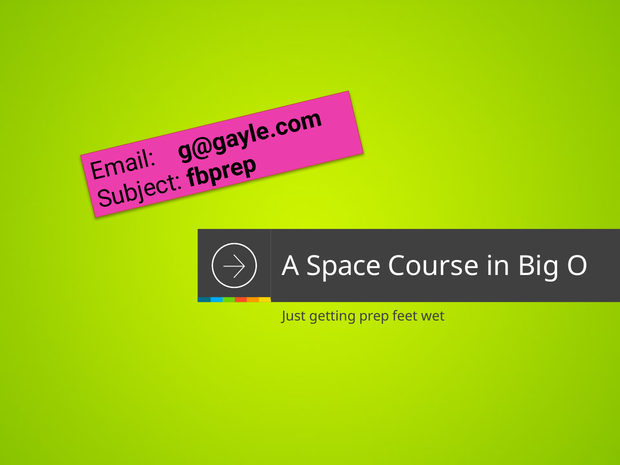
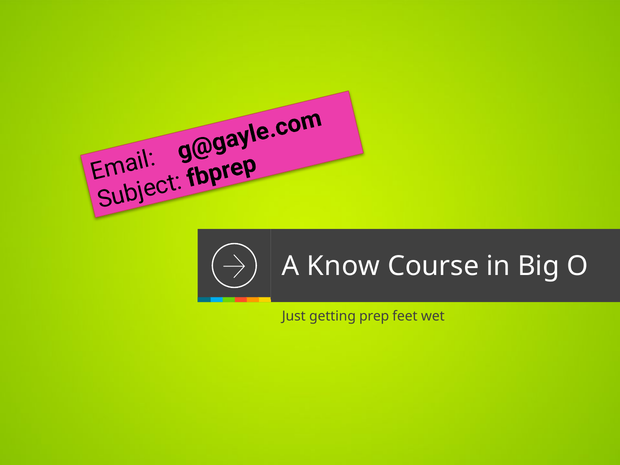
Space: Space -> Know
